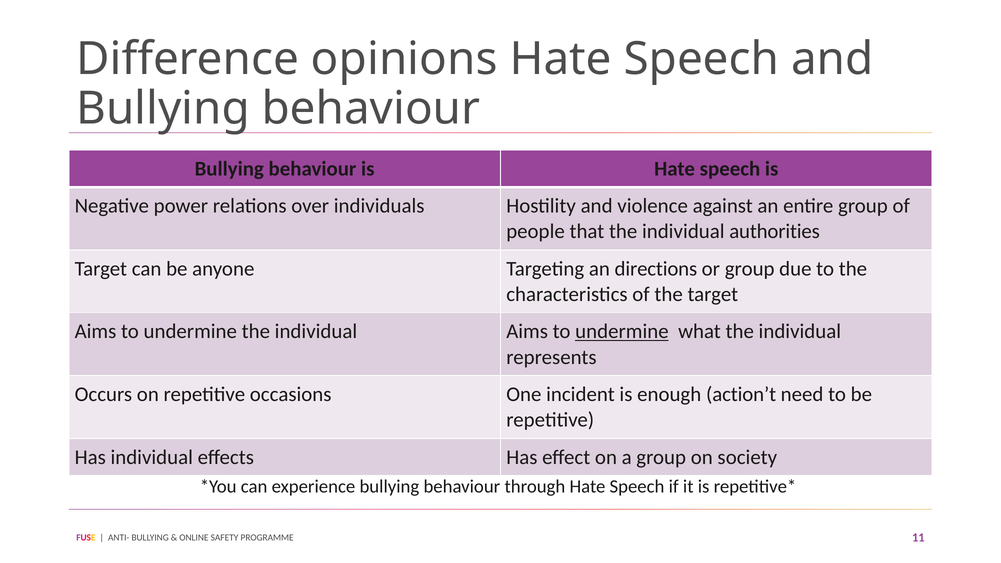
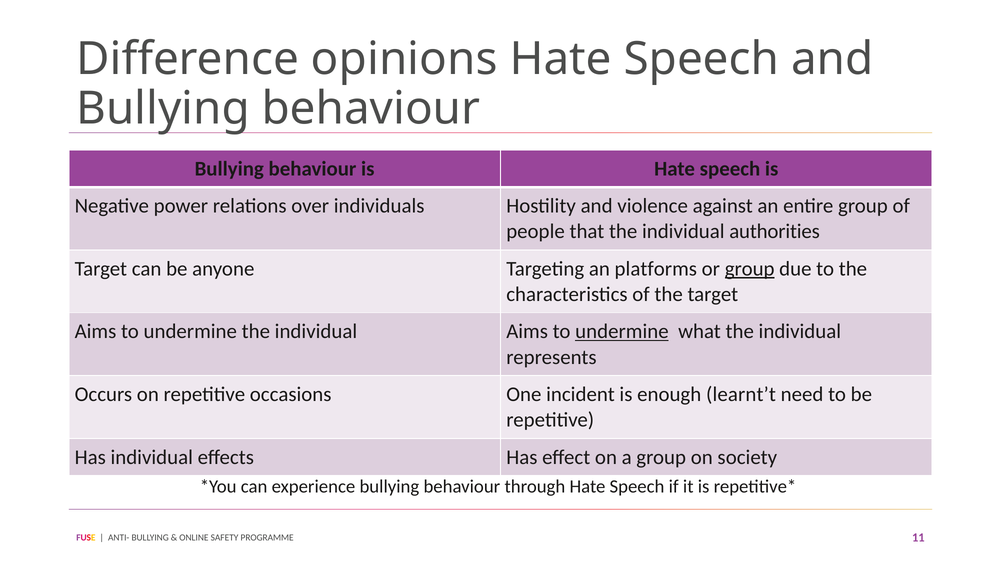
directions: directions -> platforms
group at (750, 269) underline: none -> present
action’t: action’t -> learnt’t
